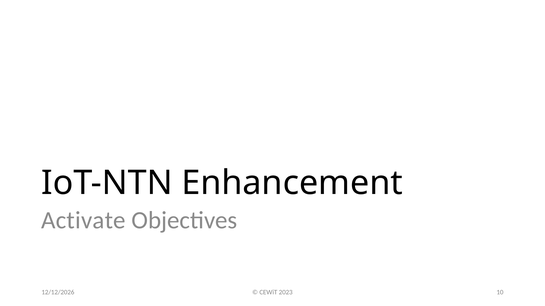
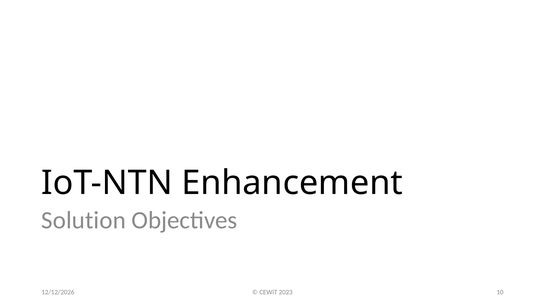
Activate: Activate -> Solution
